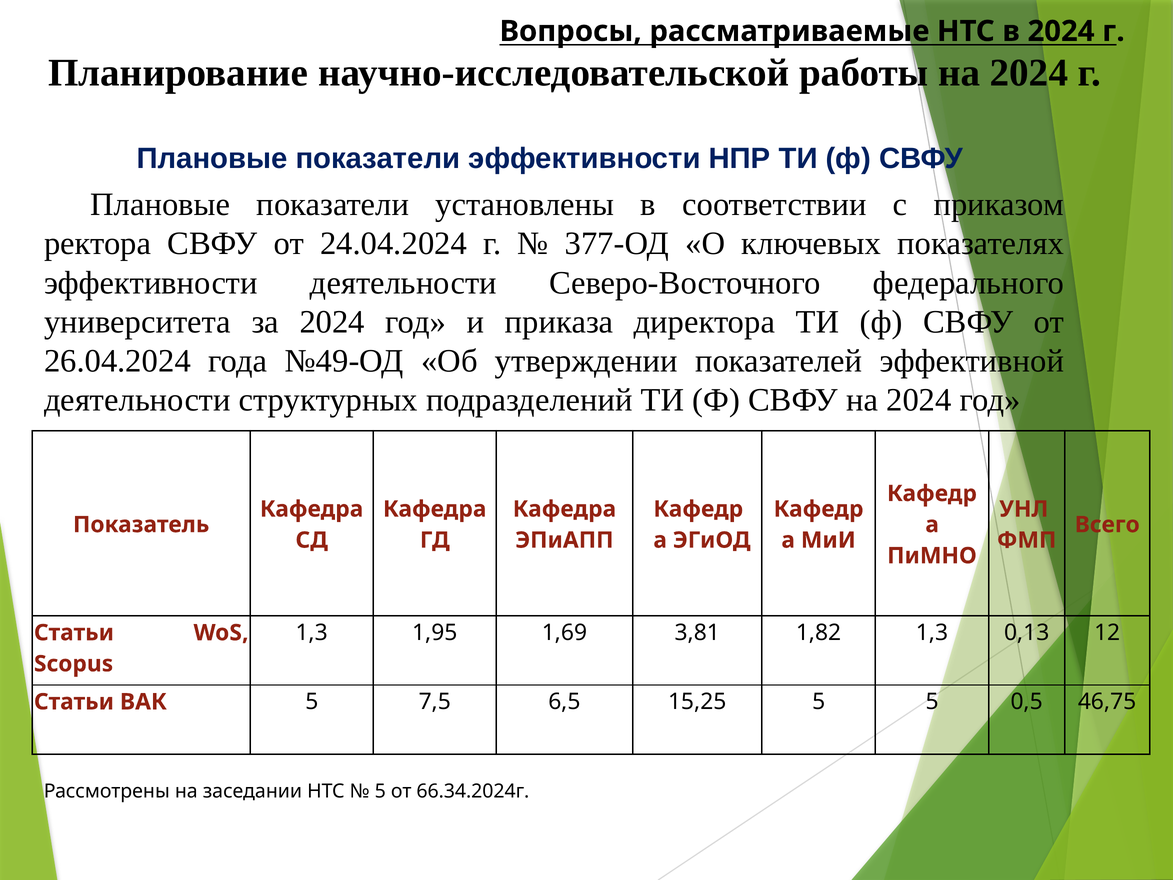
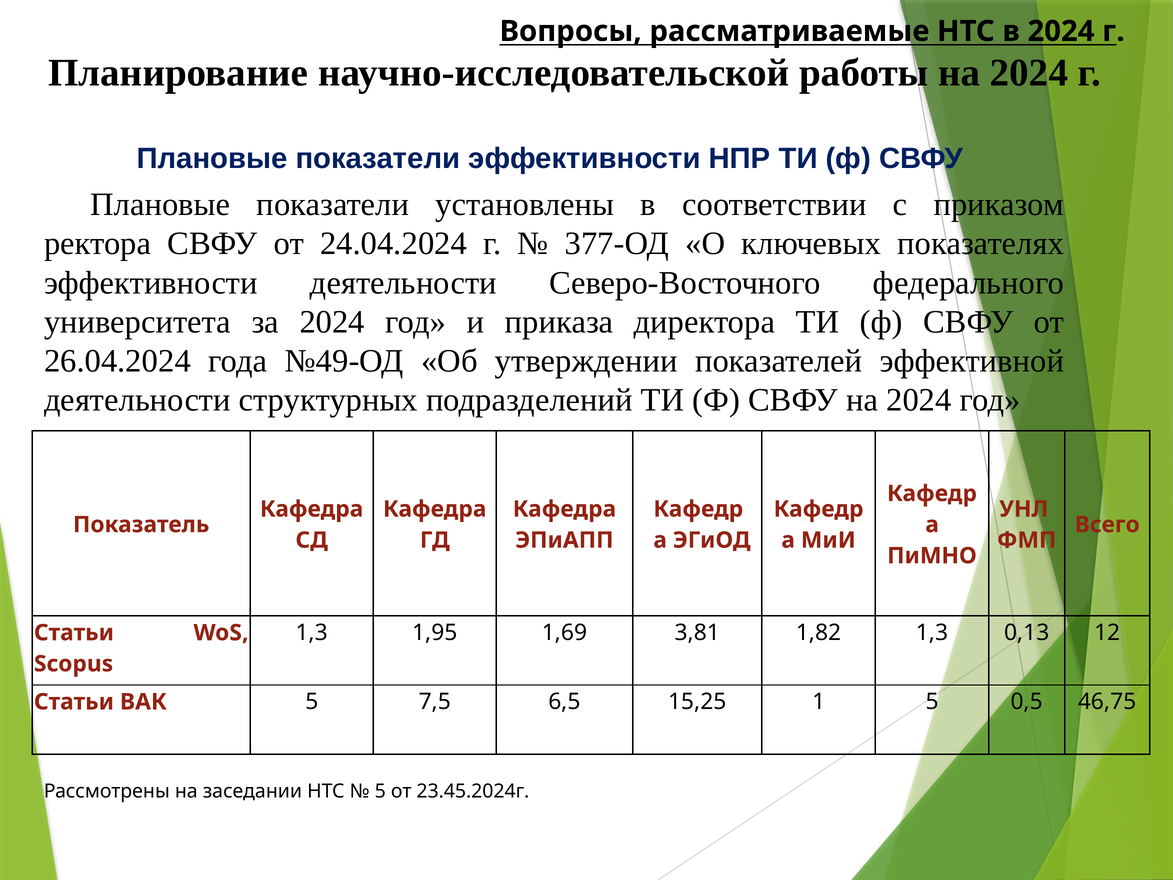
15,25 5: 5 -> 1
66.34.2024г: 66.34.2024г -> 23.45.2024г
